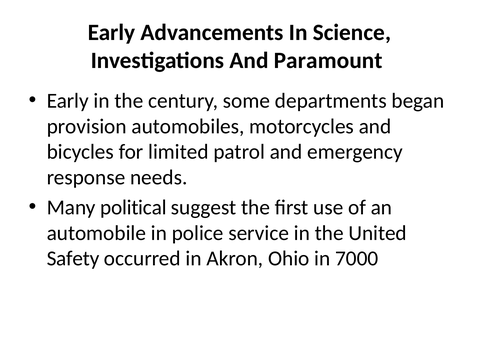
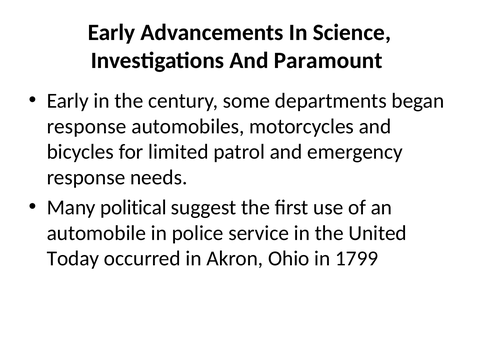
provision at (87, 126): provision -> response
Safety: Safety -> Today
7000: 7000 -> 1799
